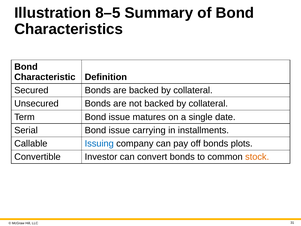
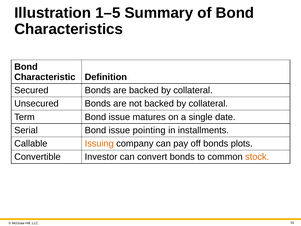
8–5: 8–5 -> 1–5
carrying: carrying -> pointing
Issuing colour: blue -> orange
